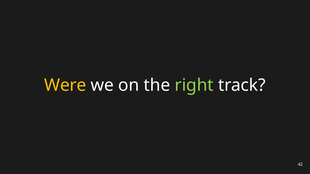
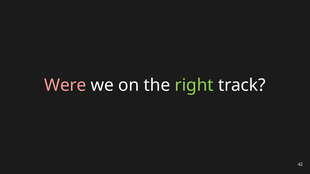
Were colour: yellow -> pink
